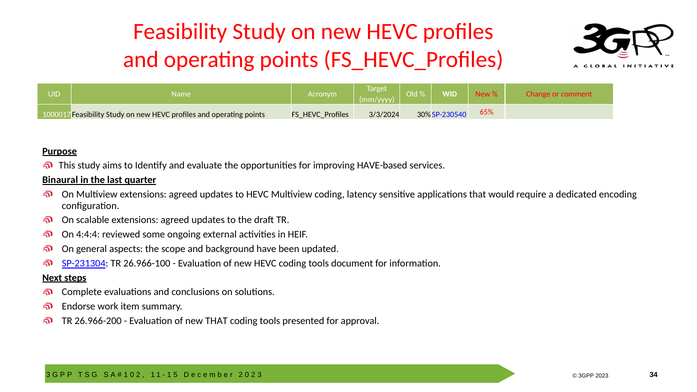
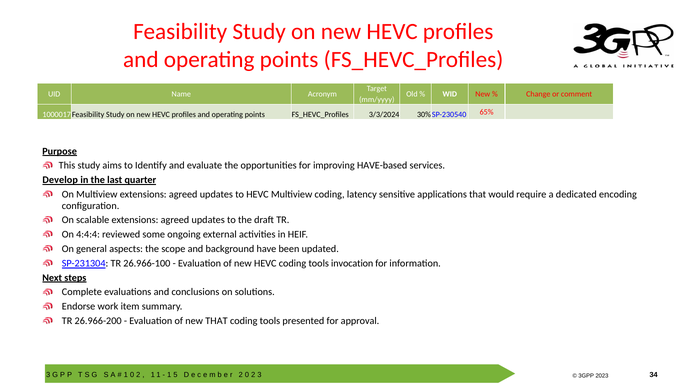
Binaural: Binaural -> Develop
document: document -> invocation
